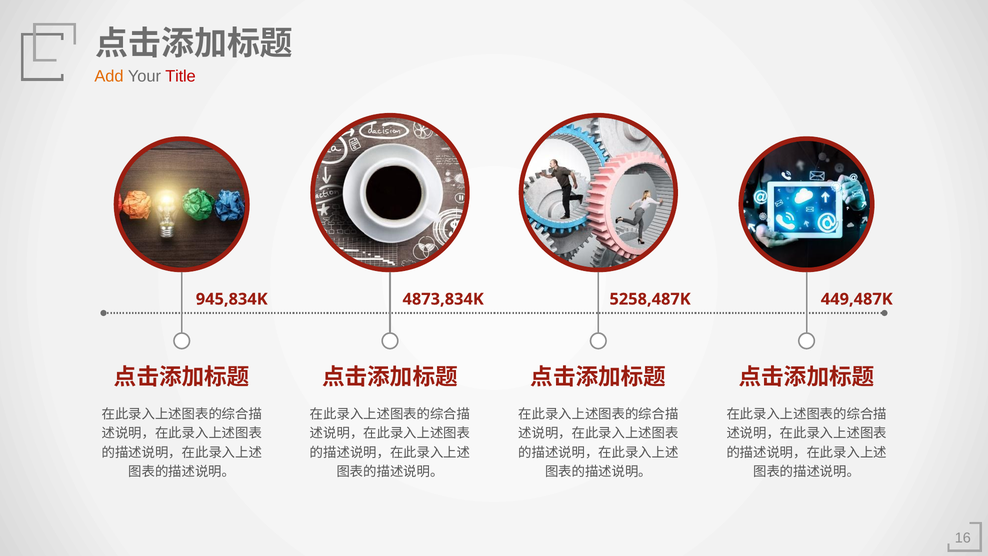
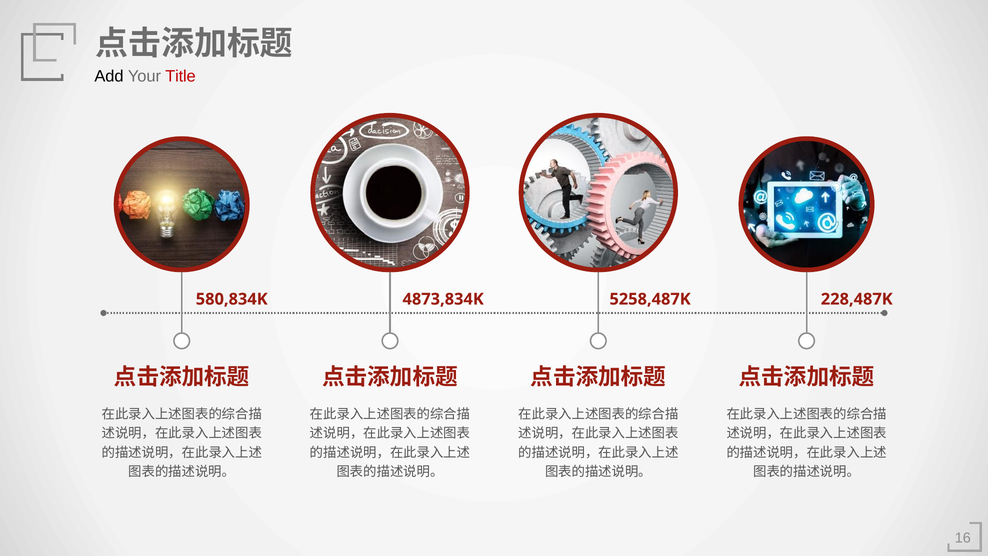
Add colour: orange -> black
945,834K: 945,834K -> 580,834K
449,487K: 449,487K -> 228,487K
